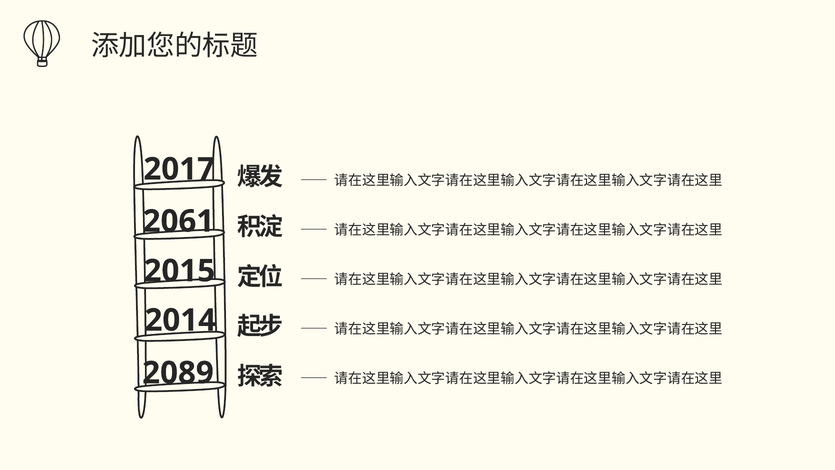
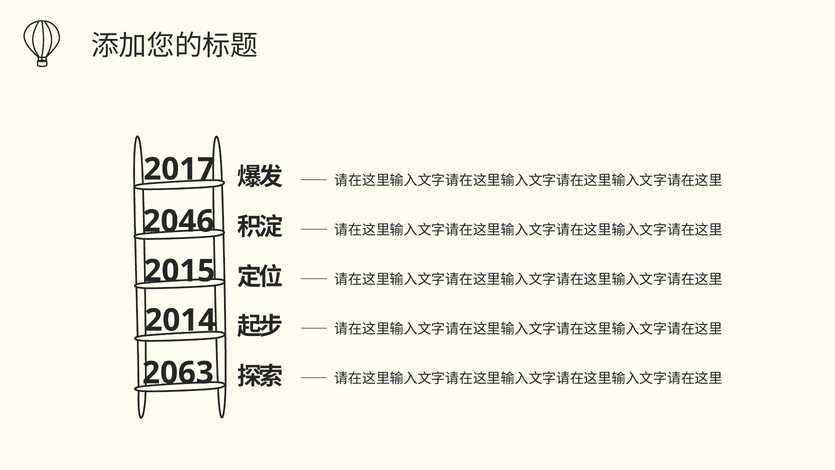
2061: 2061 -> 2046
2089: 2089 -> 2063
